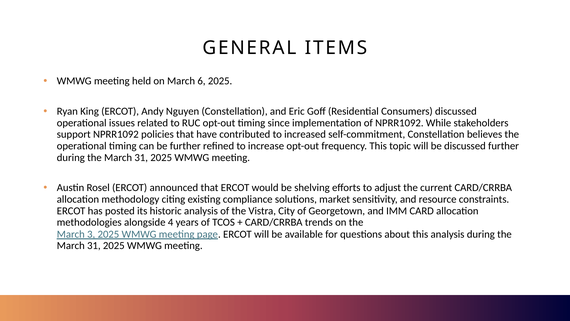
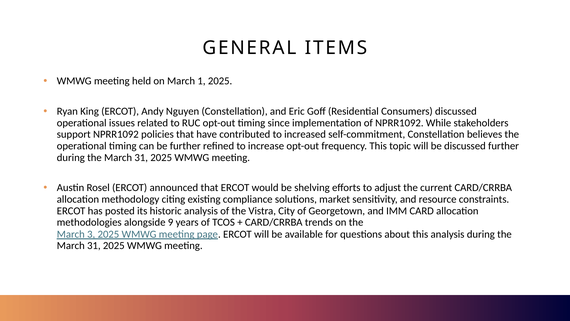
6: 6 -> 1
4: 4 -> 9
